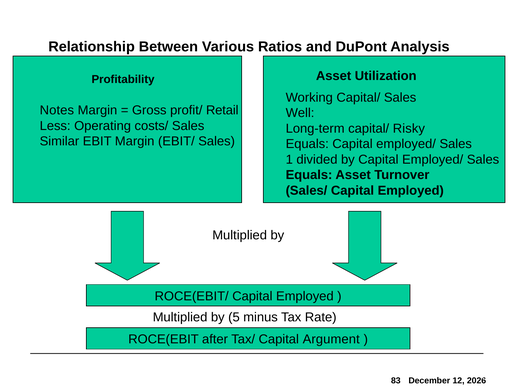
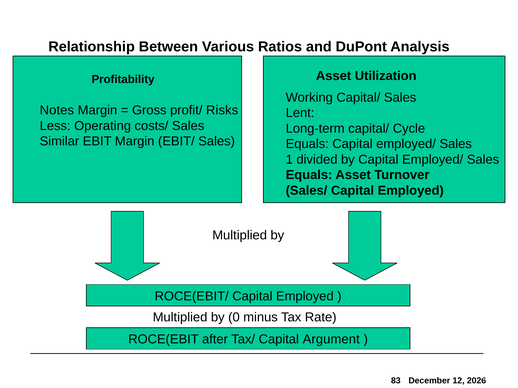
Retail: Retail -> Risks
Well: Well -> Lent
Risky: Risky -> Cycle
5: 5 -> 0
